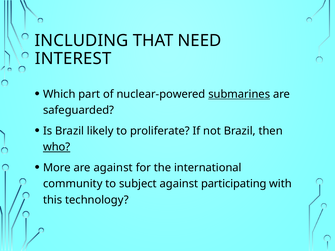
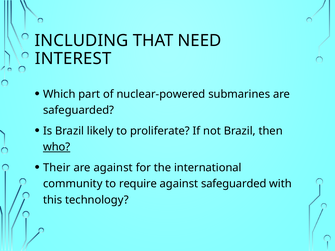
submarines underline: present -> none
More: More -> Their
subject: subject -> require
against participating: participating -> safeguarded
